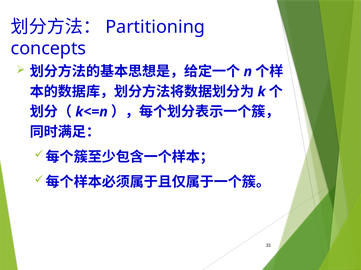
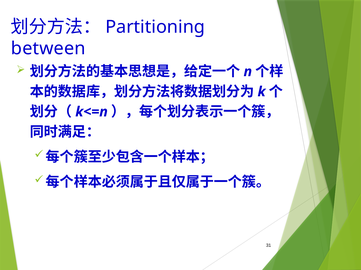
concepts: concepts -> between
